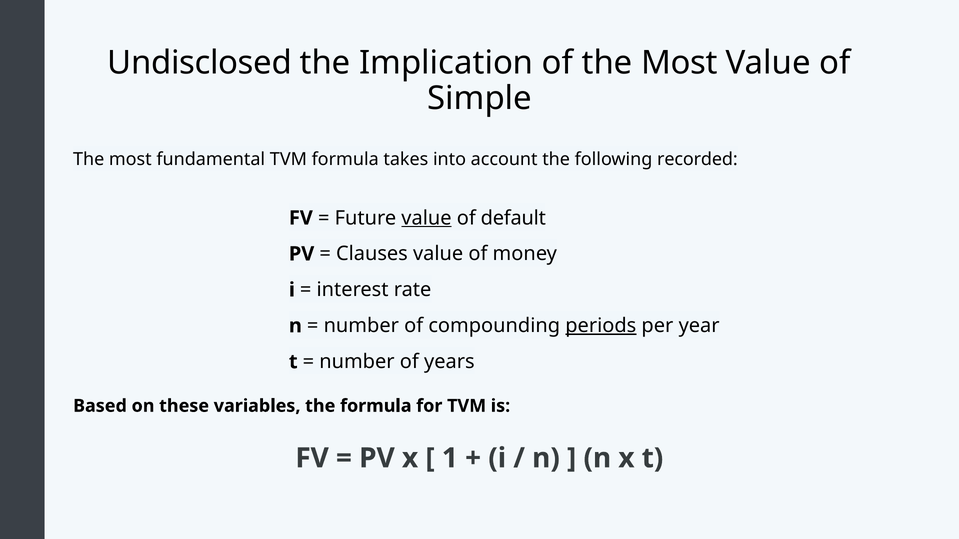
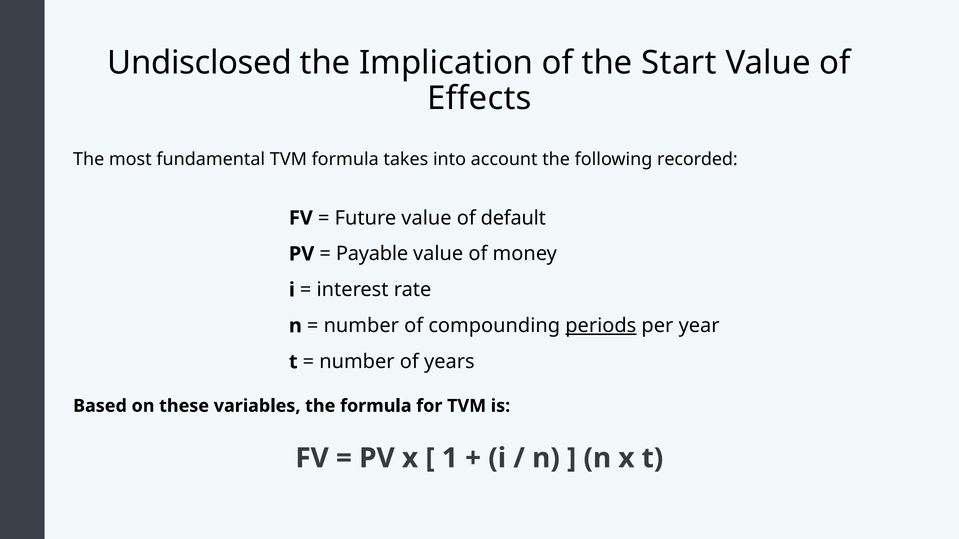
of the Most: Most -> Start
Simple: Simple -> Effects
value at (426, 218) underline: present -> none
Clauses: Clauses -> Payable
